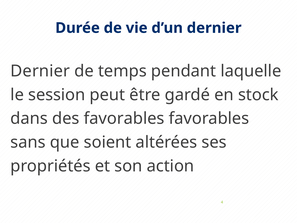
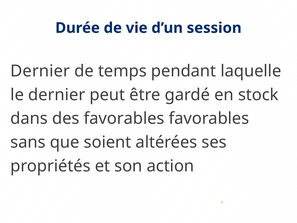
d’un dernier: dernier -> session
le session: session -> dernier
